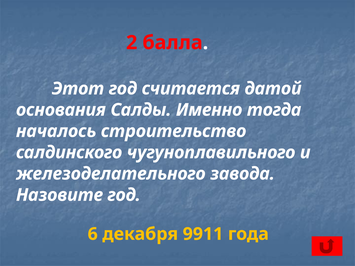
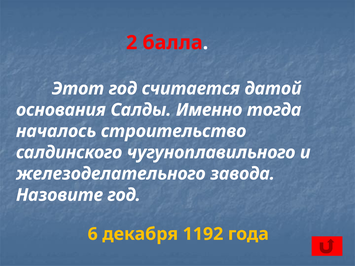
9911: 9911 -> 1192
